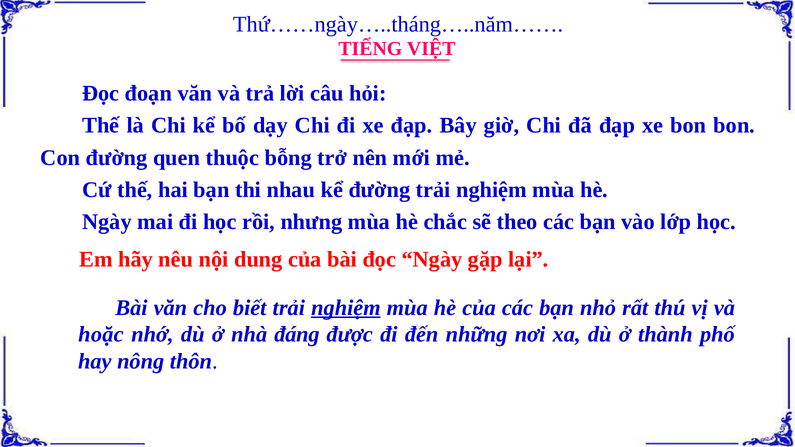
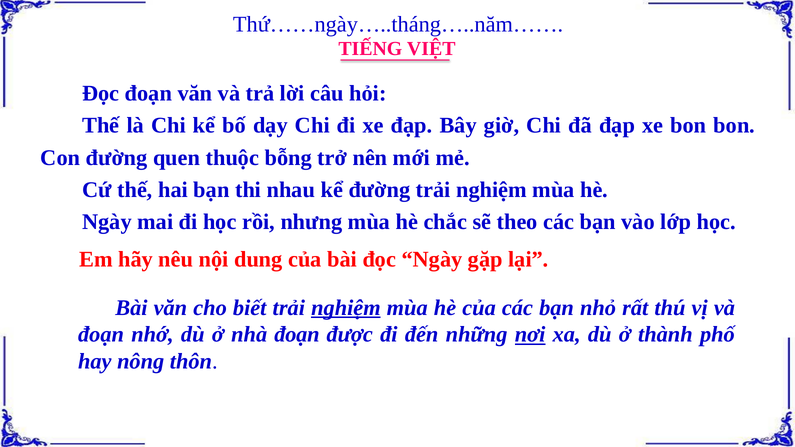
hoặc at (101, 334): hoặc -> đoạn
nhà đáng: đáng -> đoạn
nơi underline: none -> present
